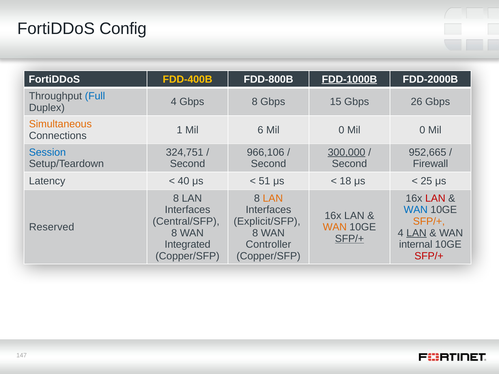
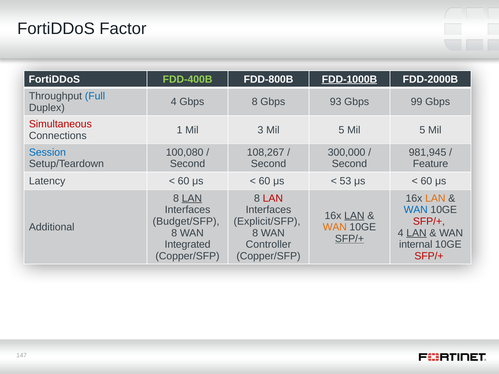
Config: Config -> Factor
FDD-400B colour: yellow -> light green
15: 15 -> 93
26: 26 -> 99
Simultaneous colour: orange -> red
6: 6 -> 3
0 at (341, 130): 0 -> 5
0 at (422, 130): 0 -> 5
324,751: 324,751 -> 100,080
966,106: 966,106 -> 108,267
300,000 underline: present -> none
952,665: 952,665 -> 981,945
Firewall: Firewall -> Feature
40 at (184, 181): 40 -> 60
51 at (264, 181): 51 -> 60
18: 18 -> 53
25 at (426, 181): 25 -> 60
LAN at (192, 198) underline: none -> present
LAN at (273, 198) colour: orange -> red
LAN at (435, 198) colour: red -> orange
LAN at (354, 216) underline: none -> present
Central/SFP: Central/SFP -> Budget/SFP
SFP/+ at (429, 222) colour: orange -> red
Reserved: Reserved -> Additional
